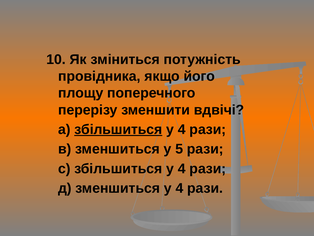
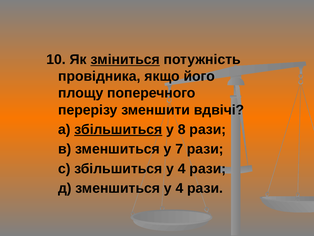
зміниться underline: none -> present
4 at (182, 129): 4 -> 8
5: 5 -> 7
